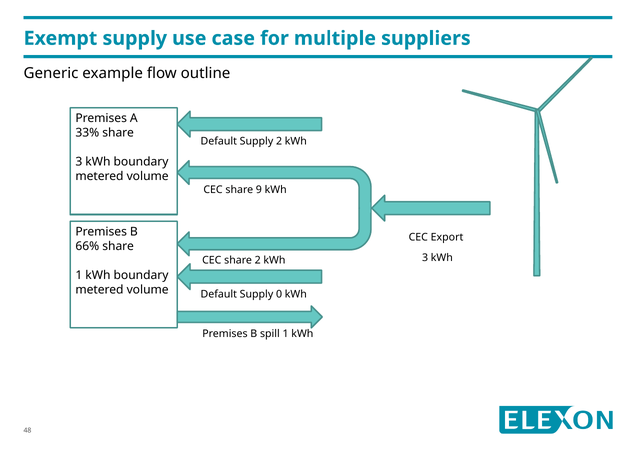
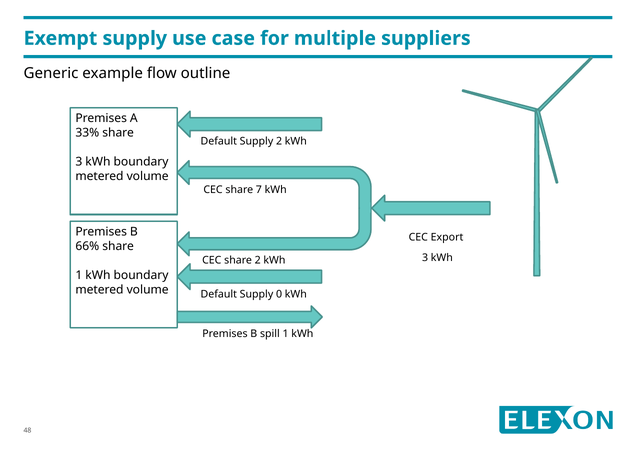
9: 9 -> 7
